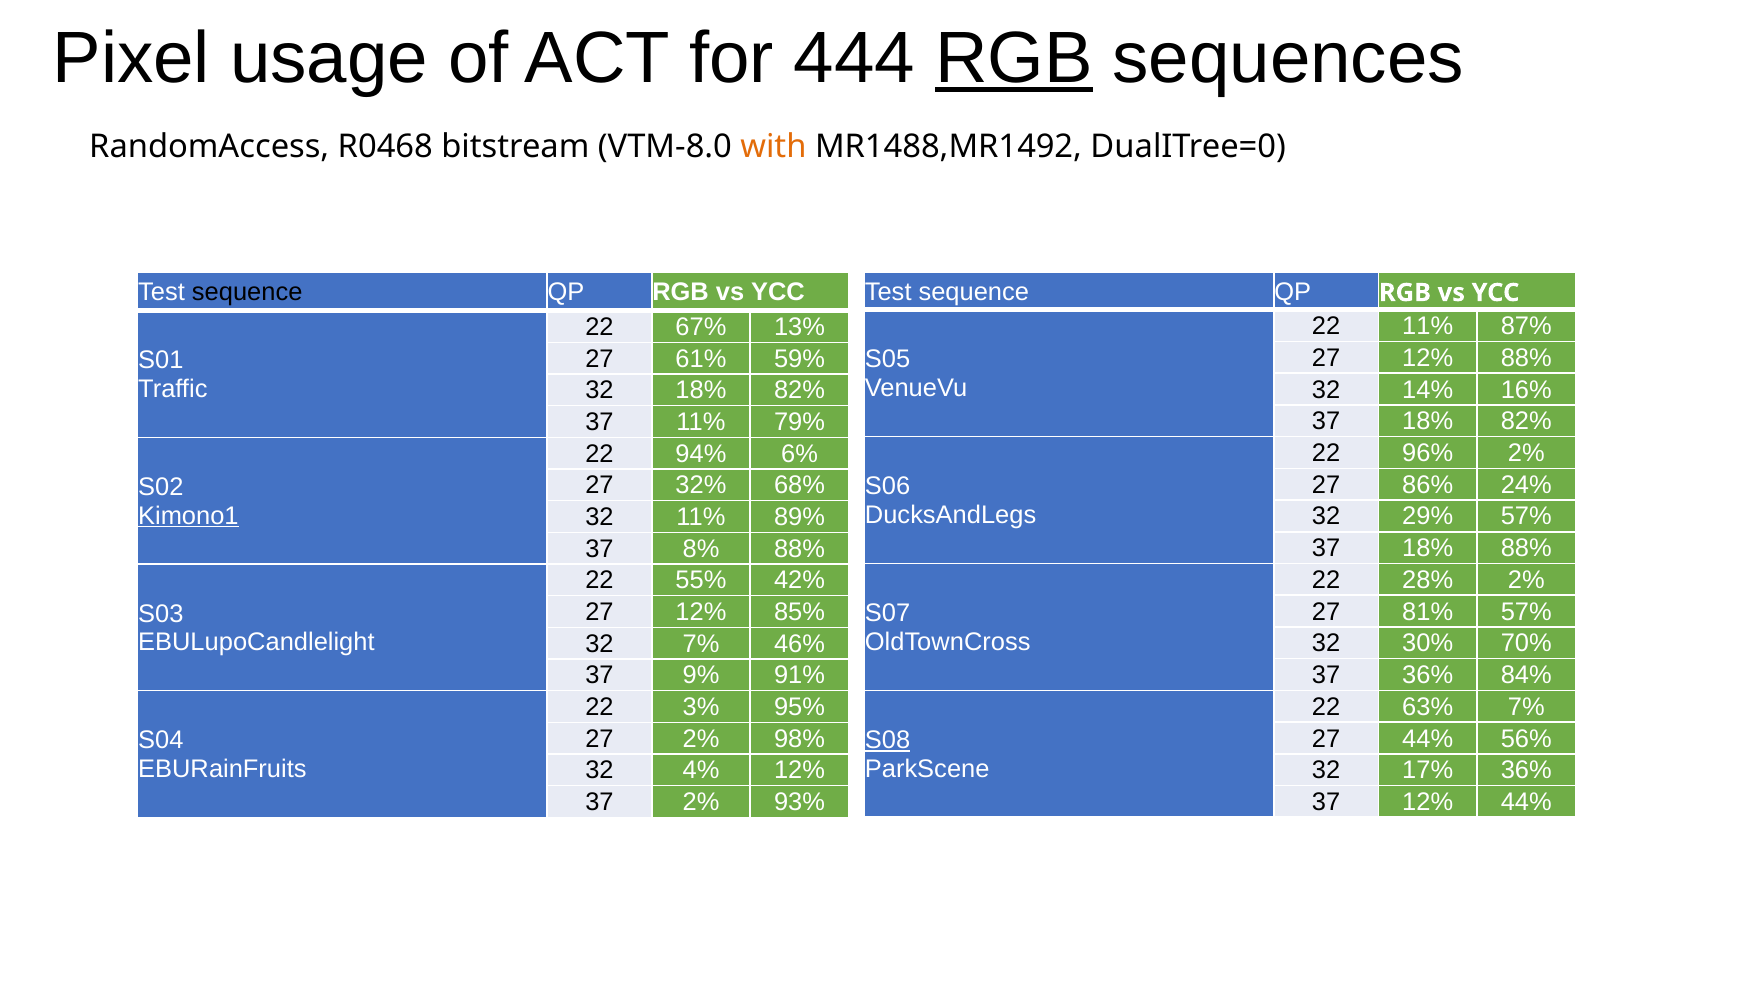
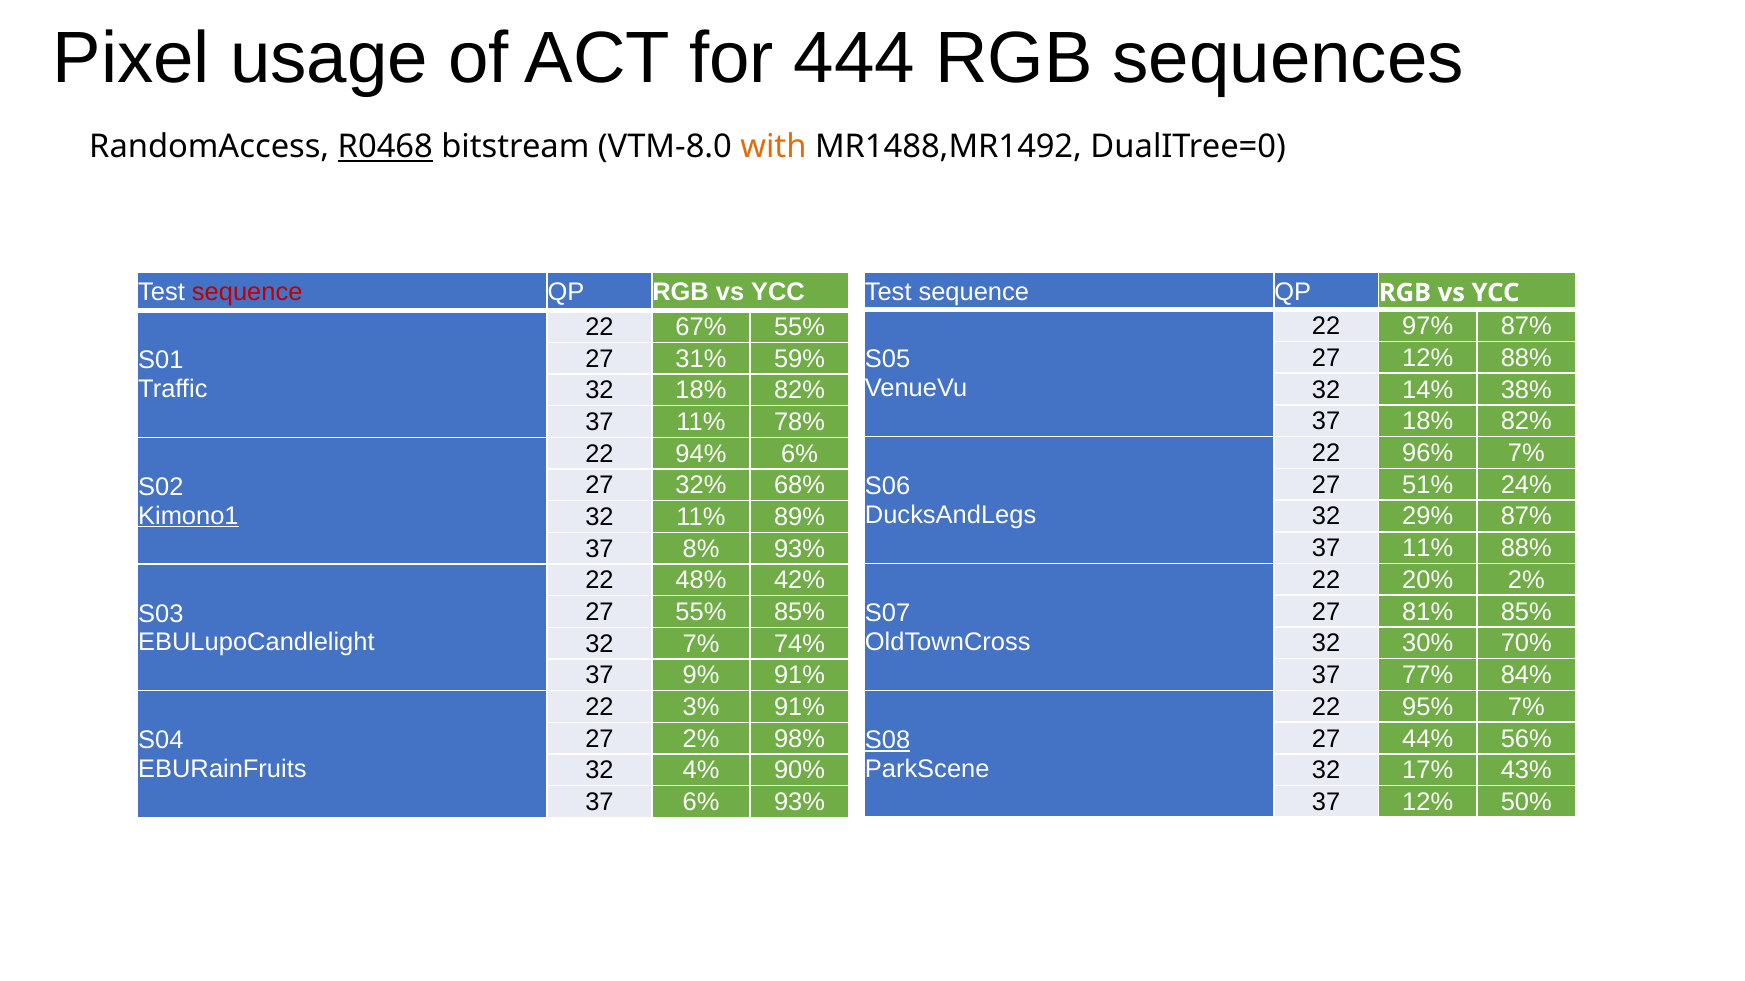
RGB at (1014, 58) underline: present -> none
R0468 underline: none -> present
sequence at (247, 293) colour: black -> red
22 11%: 11% -> 97%
67% 13%: 13% -> 55%
61%: 61% -> 31%
16%: 16% -> 38%
79%: 79% -> 78%
96% 2%: 2% -> 7%
86%: 86% -> 51%
29% 57%: 57% -> 87%
18% at (1428, 549): 18% -> 11%
8% 88%: 88% -> 93%
28%: 28% -> 20%
55%: 55% -> 48%
81% 57%: 57% -> 85%
12% at (701, 613): 12% -> 55%
46%: 46% -> 74%
37 36%: 36% -> 77%
63%: 63% -> 95%
3% 95%: 95% -> 91%
17% 36%: 36% -> 43%
4% 12%: 12% -> 90%
12% 44%: 44% -> 50%
37 2%: 2% -> 6%
